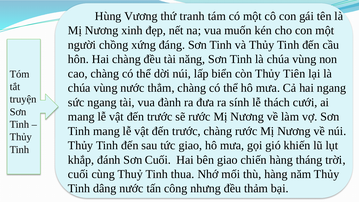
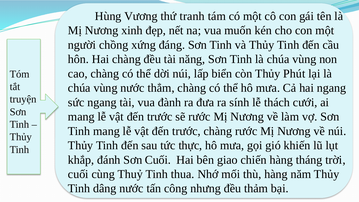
Tiên: Tiên -> Phút
tức giao: giao -> thực
